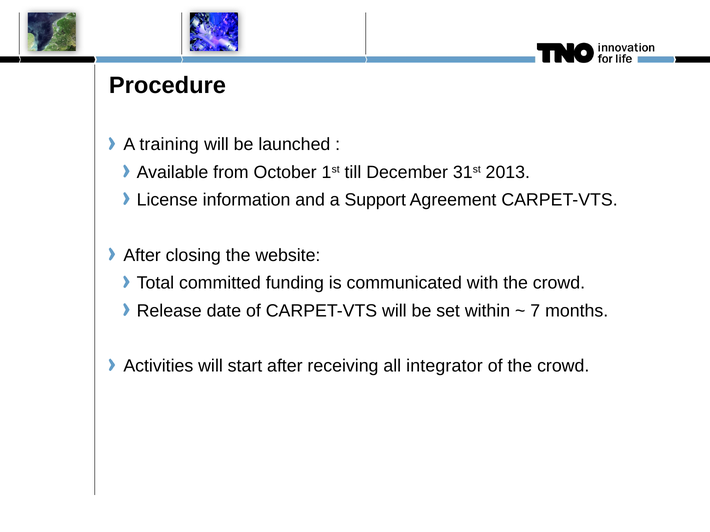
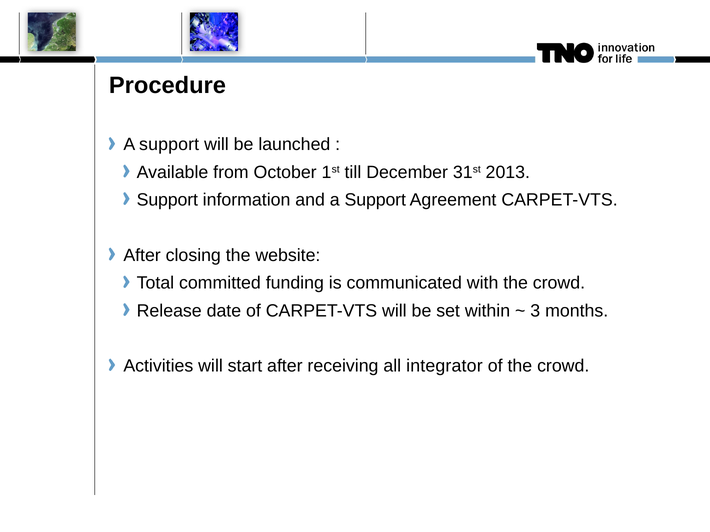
training at (169, 145): training -> support
License at (167, 200): License -> Support
7: 7 -> 3
